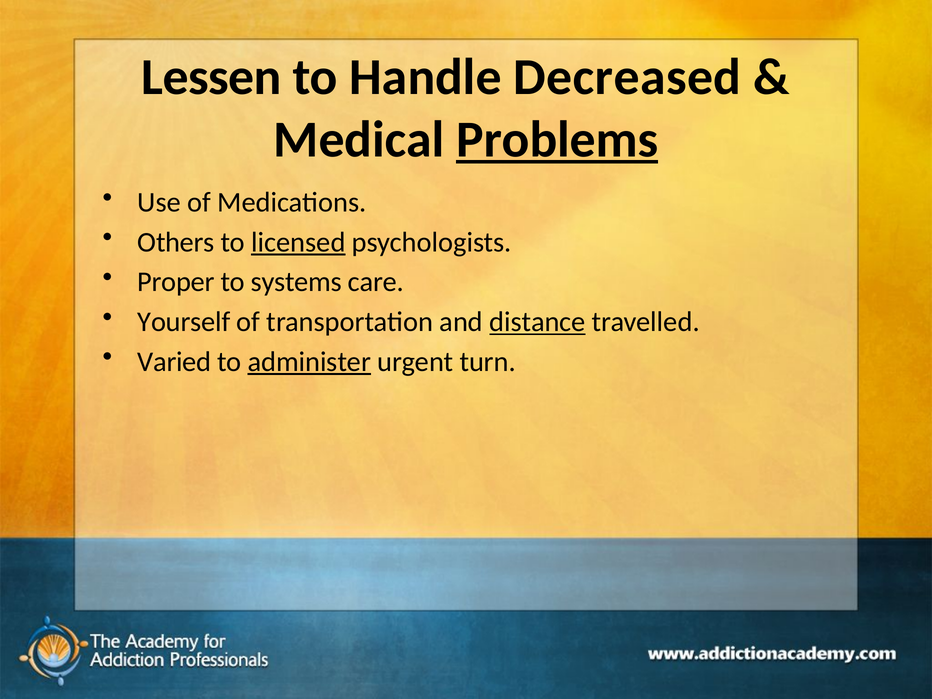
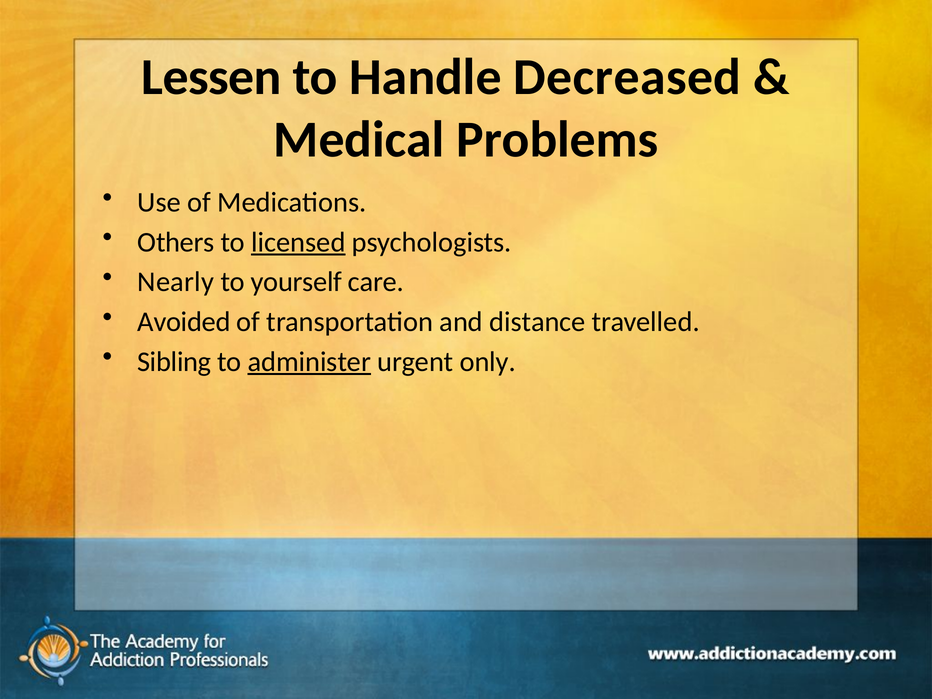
Problems underline: present -> none
Proper: Proper -> Nearly
systems: systems -> yourself
Yourself: Yourself -> Avoided
distance underline: present -> none
Varied: Varied -> Sibling
turn: turn -> only
